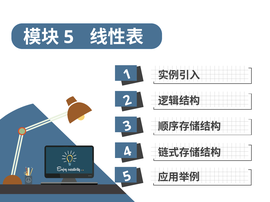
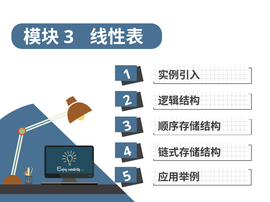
5 at (69, 37): 5 -> 3
